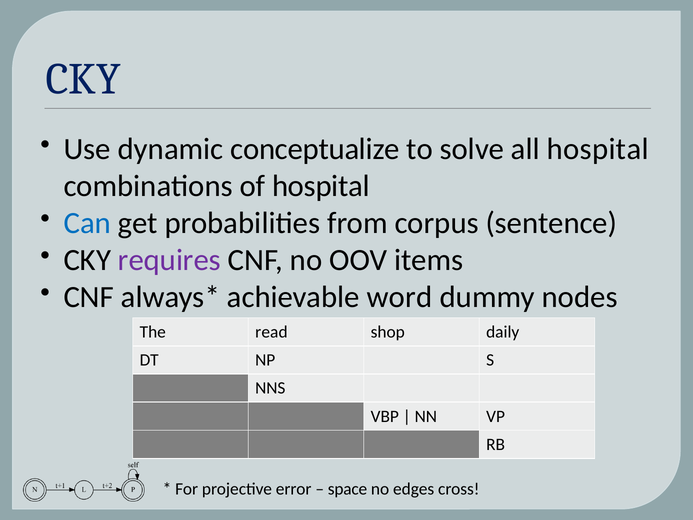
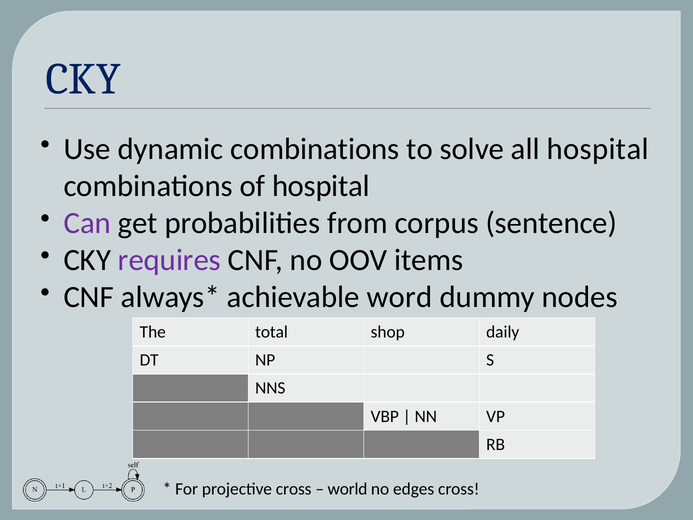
dynamic conceptualize: conceptualize -> combinations
Can colour: blue -> purple
read: read -> total
projective error: error -> cross
space: space -> world
